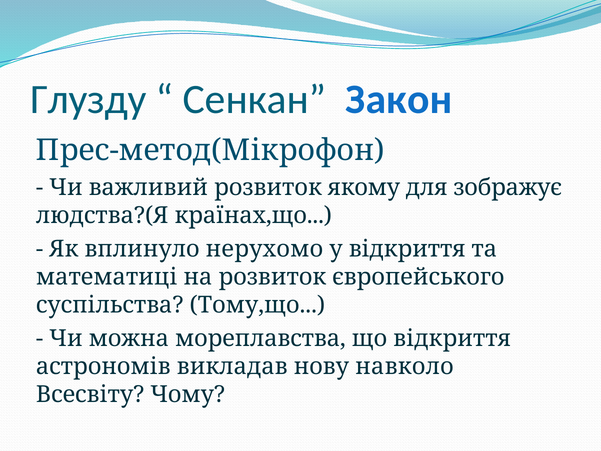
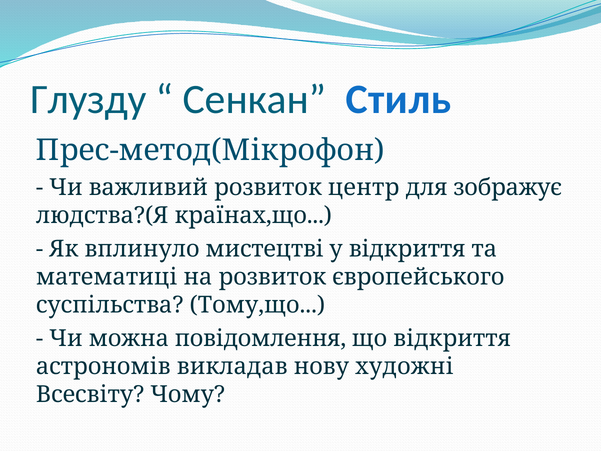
Закон: Закон -> Стиль
якому: якому -> центр
нерухомо: нерухомо -> мистецтві
мореплавства: мореплавства -> повідомлення
навколо: навколо -> художні
